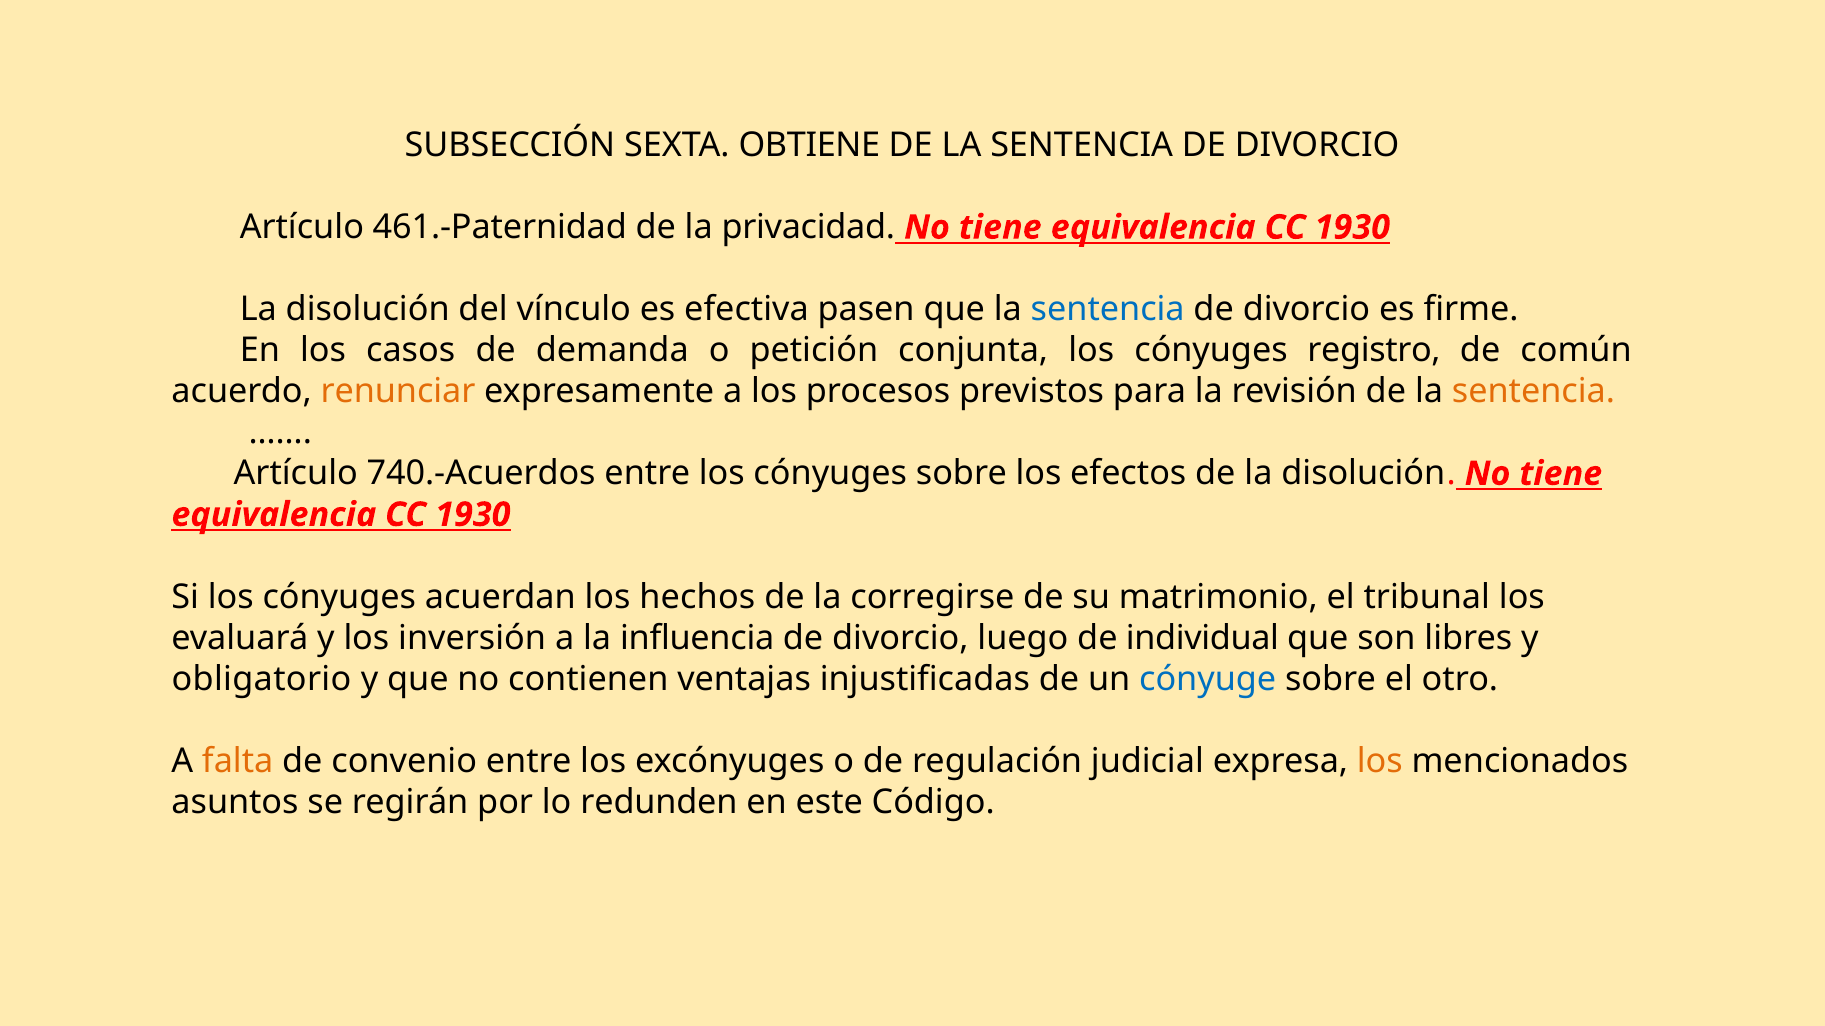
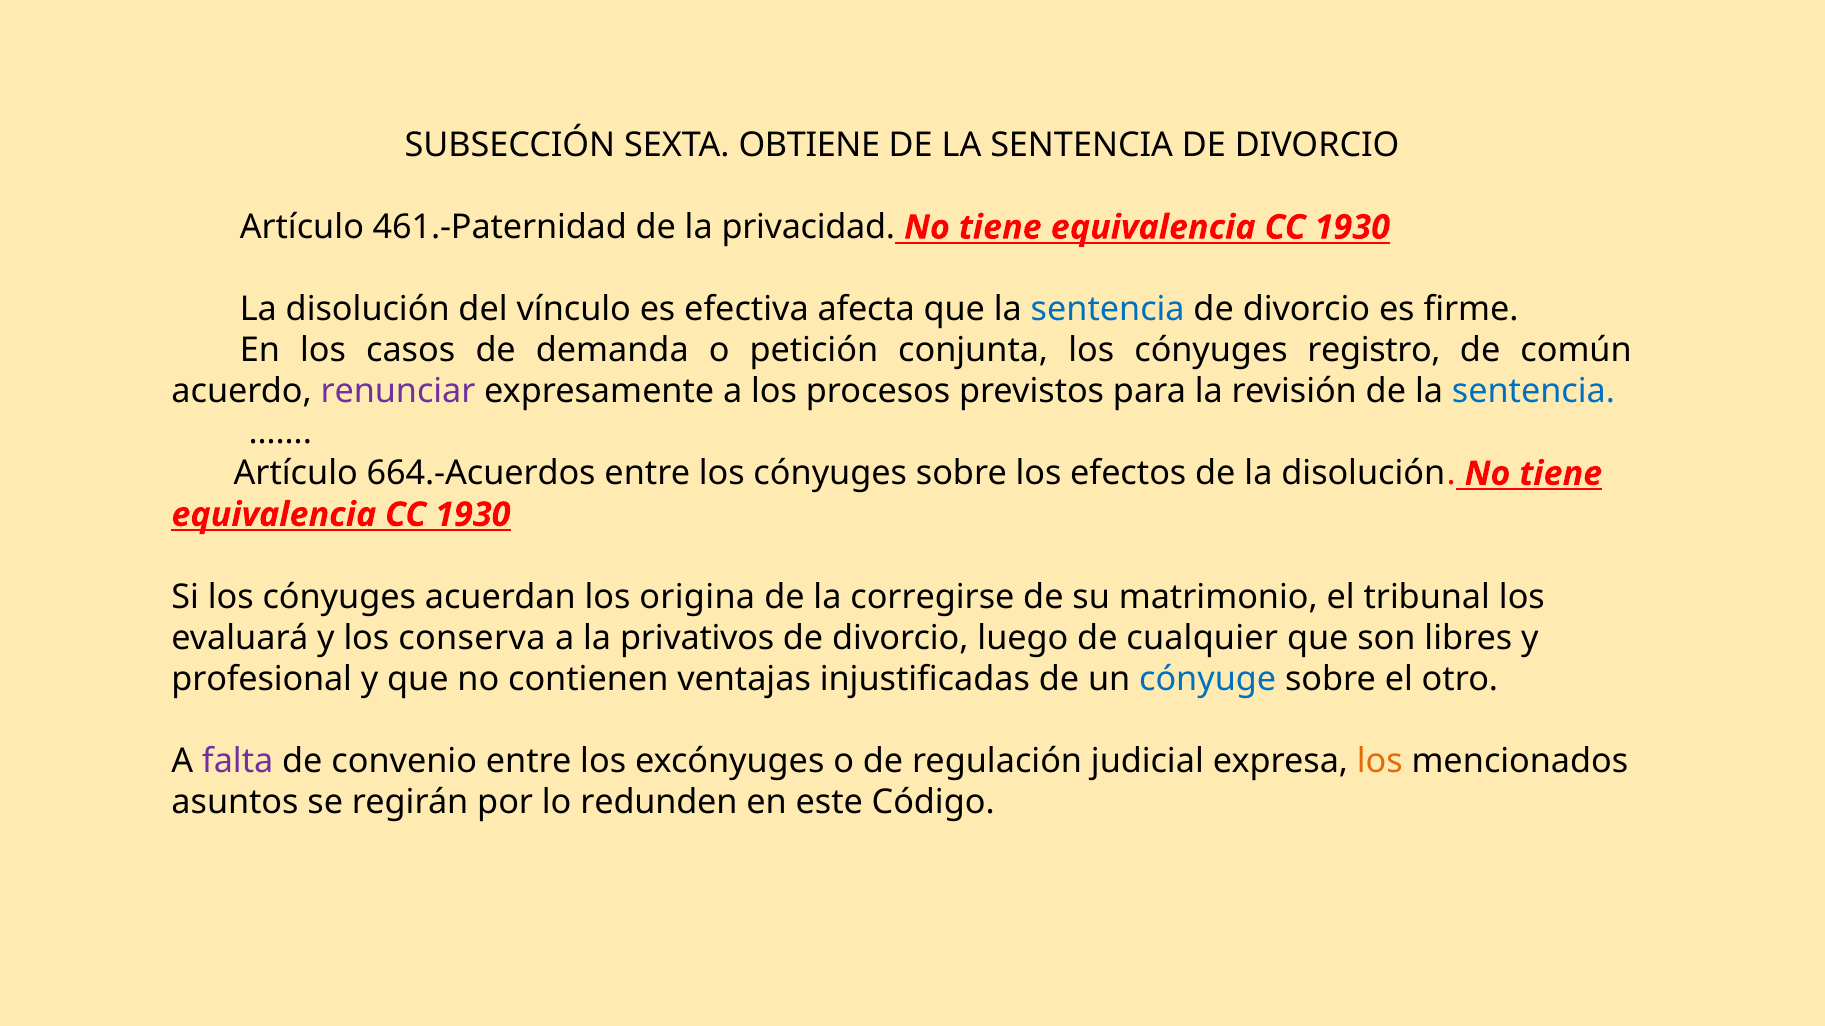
pasen: pasen -> afecta
renunciar colour: orange -> purple
sentencia at (1533, 392) colour: orange -> blue
740.-Acuerdos: 740.-Acuerdos -> 664.-Acuerdos
hechos: hechos -> origina
inversión: inversión -> conserva
influencia: influencia -> privativos
individual: individual -> cualquier
obligatorio: obligatorio -> profesional
falta colour: orange -> purple
